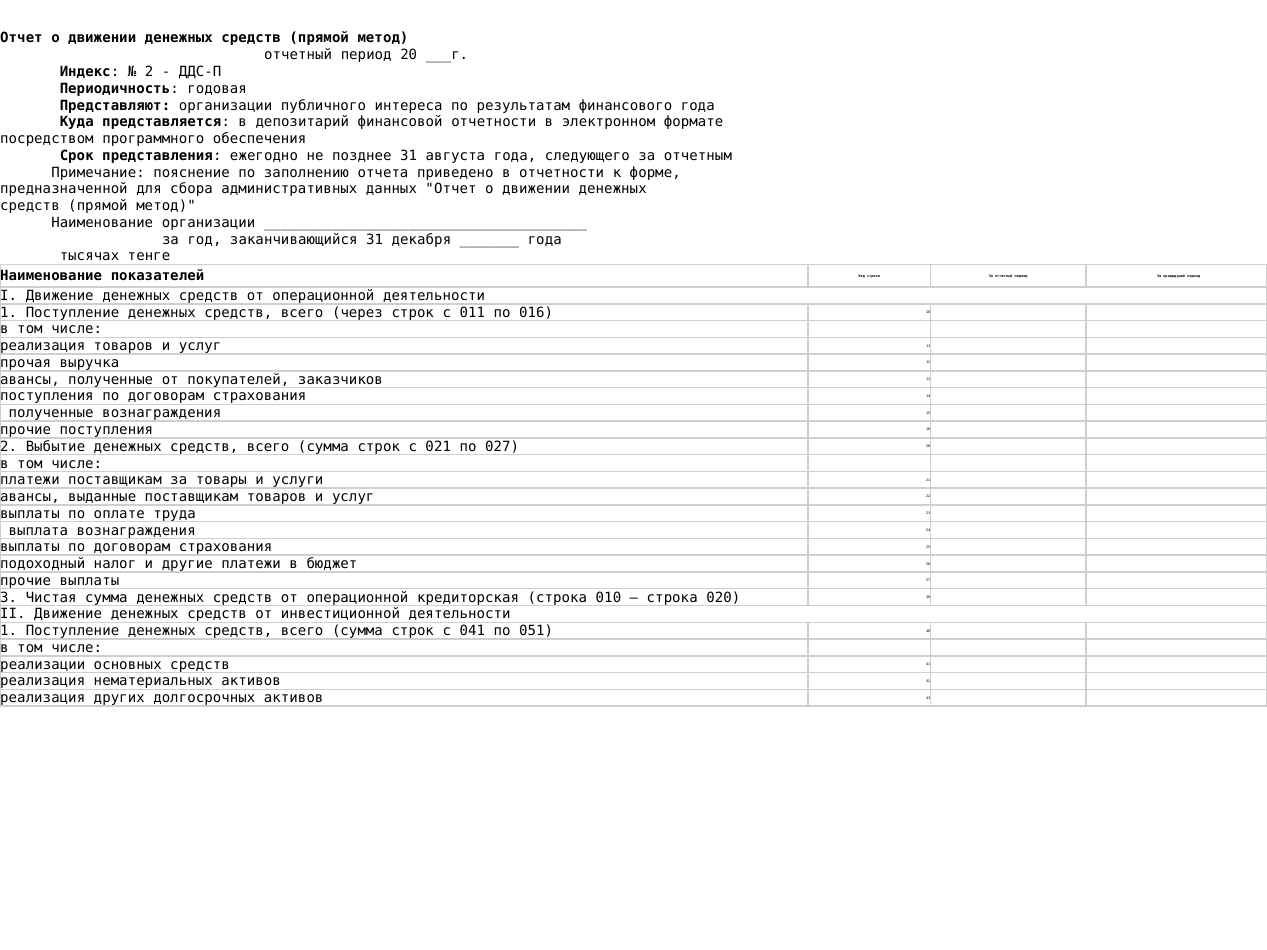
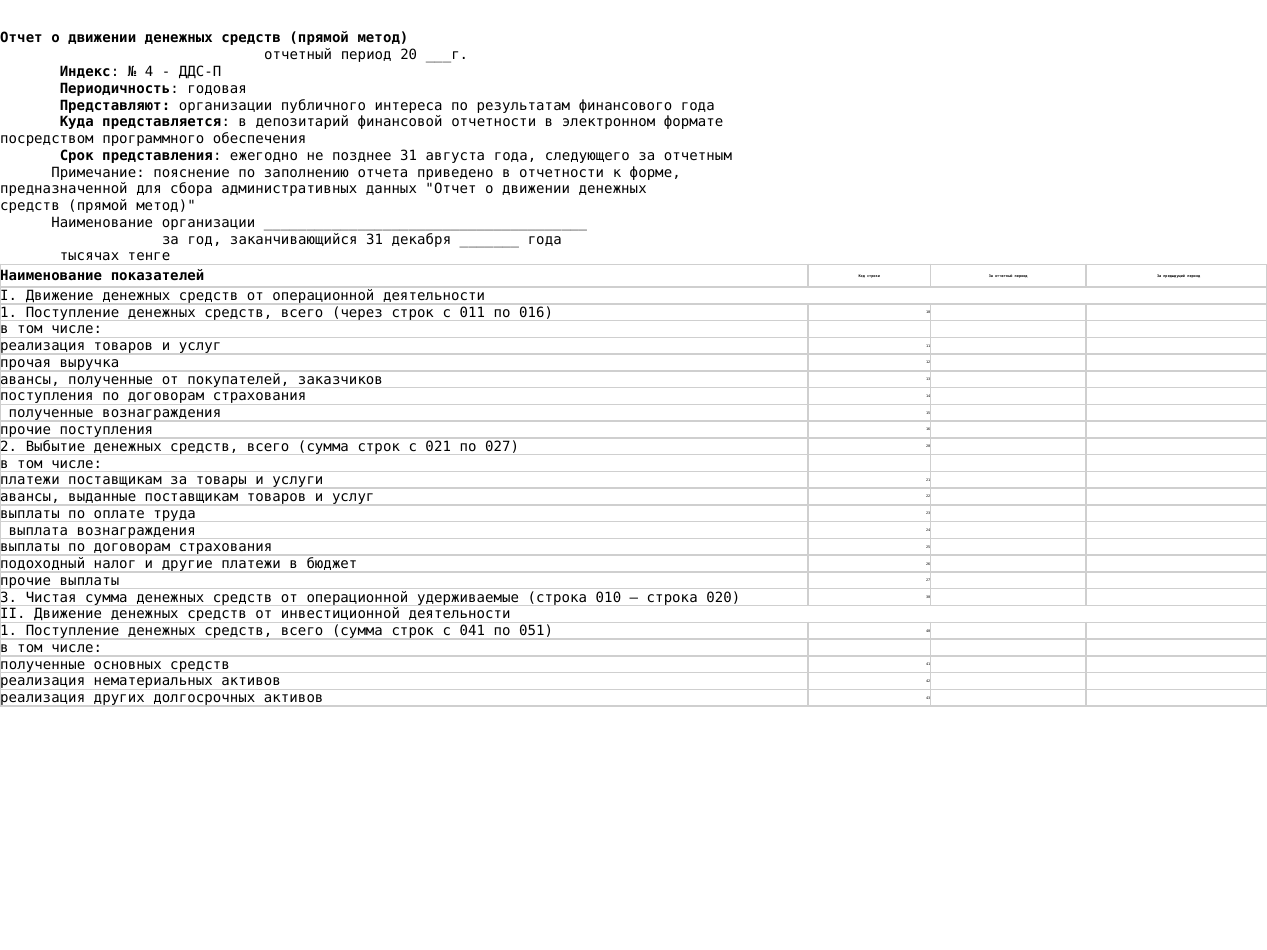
2 at (149, 72): 2 -> 4
кредиторская: кредиторская -> удерживаемые
реализации at (43, 665): реализации -> полученные
